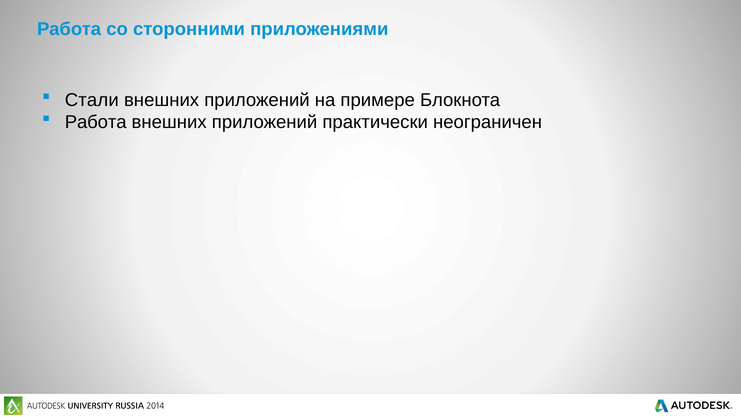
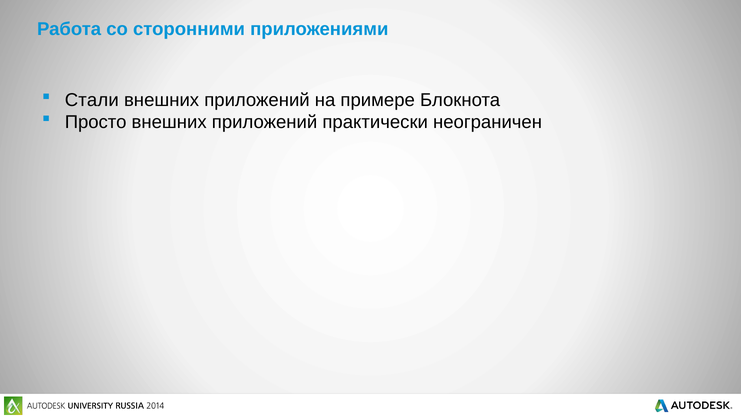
Работа at (96, 122): Работа -> Просто
